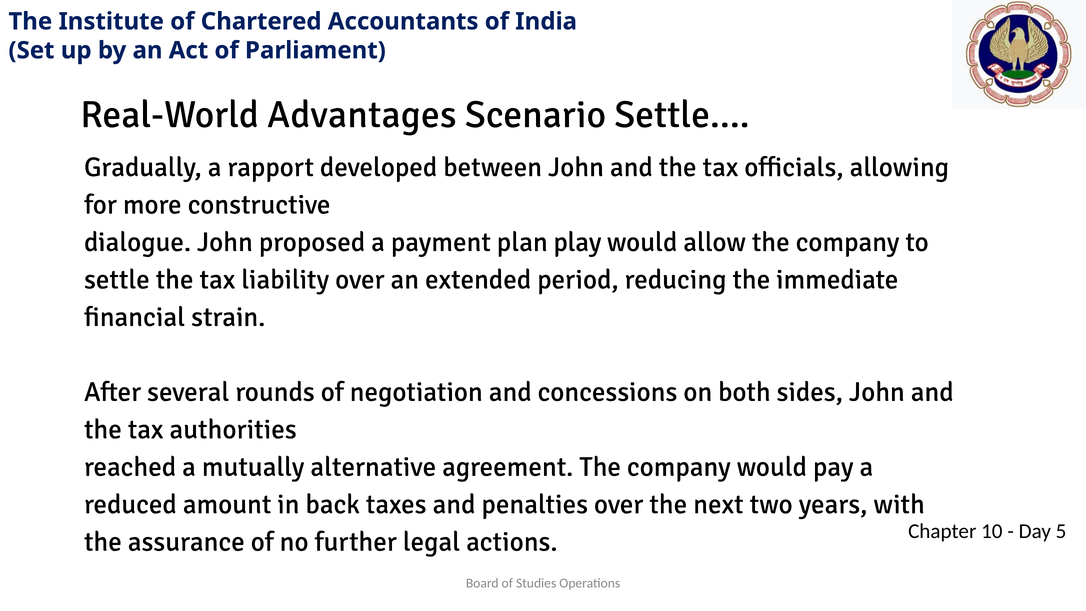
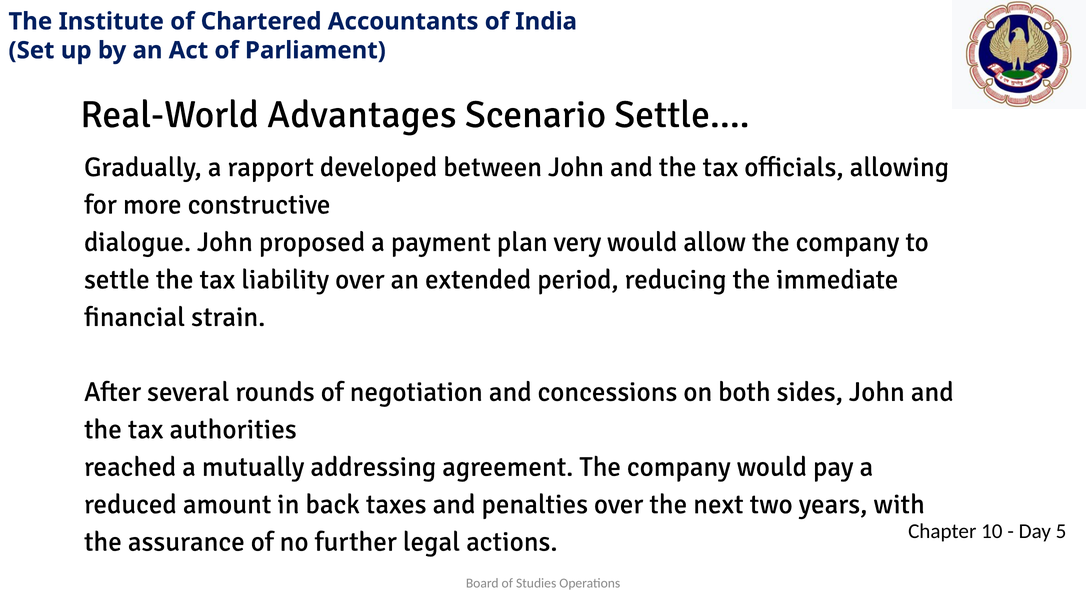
play: play -> very
alternative: alternative -> addressing
